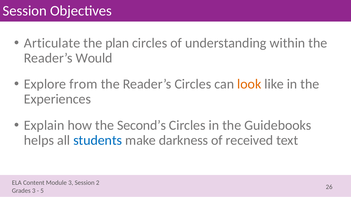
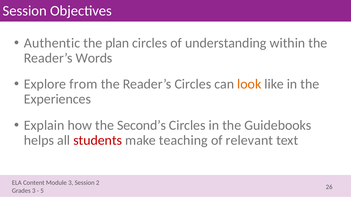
Articulate: Articulate -> Authentic
Would: Would -> Words
students colour: blue -> red
darkness: darkness -> teaching
received: received -> relevant
